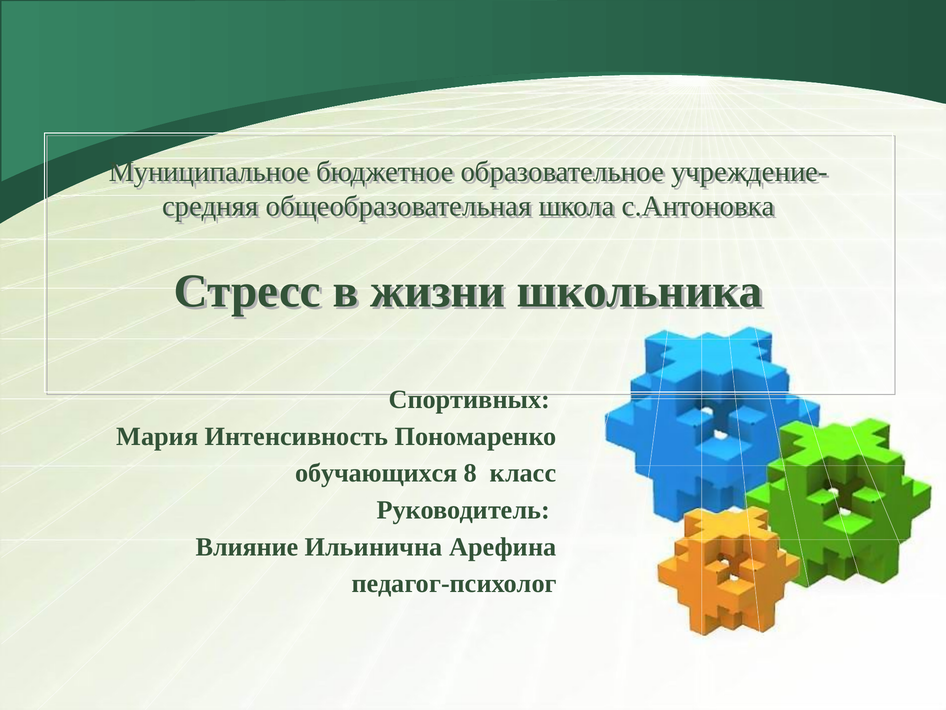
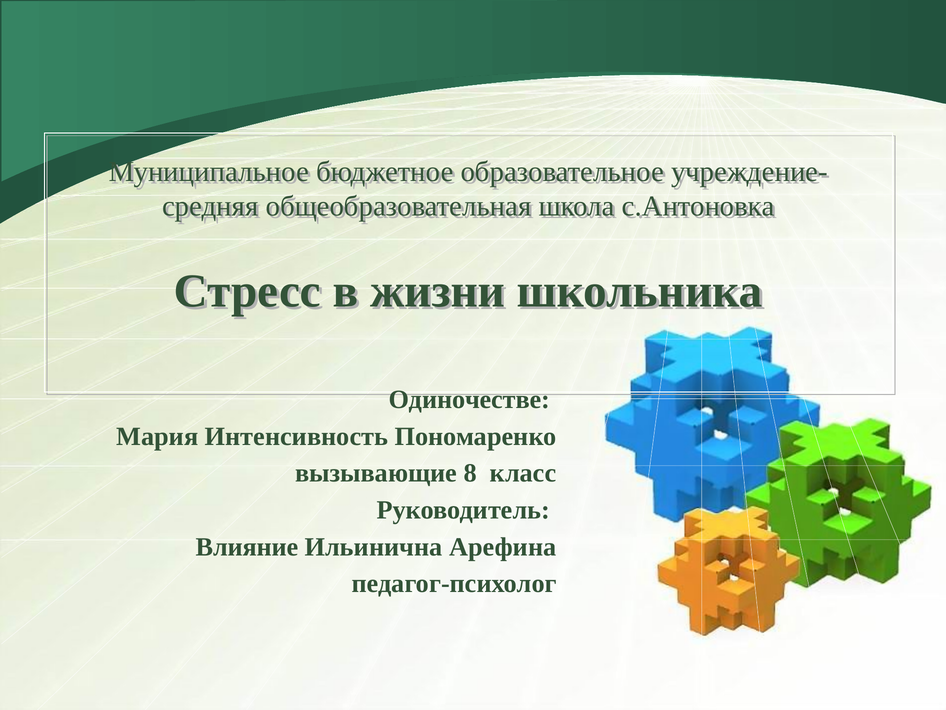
Спортивных: Спортивных -> Одиночестве
обучающихся: обучающихся -> вызывающие
